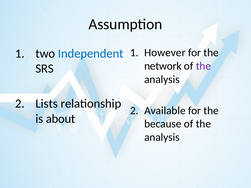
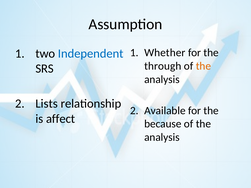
However: However -> Whether
network: network -> through
the at (203, 66) colour: purple -> orange
about: about -> affect
